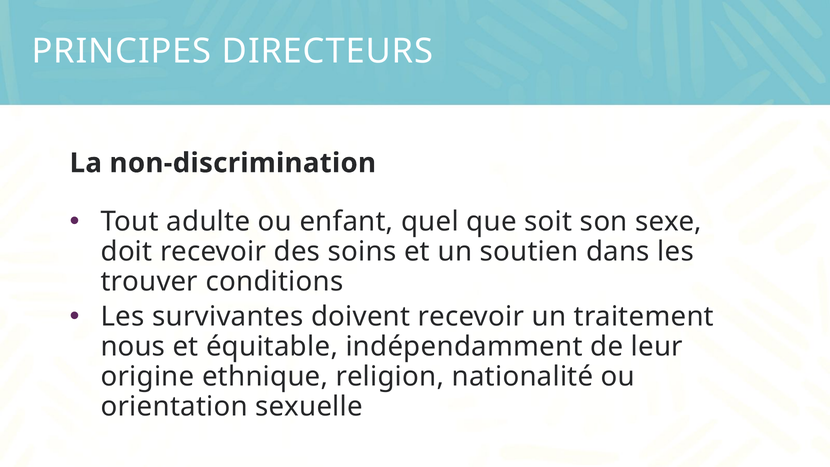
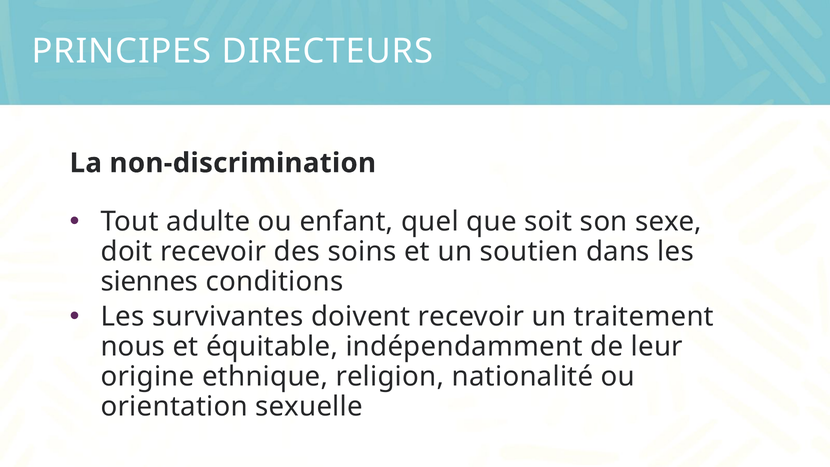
trouver: trouver -> siennes
